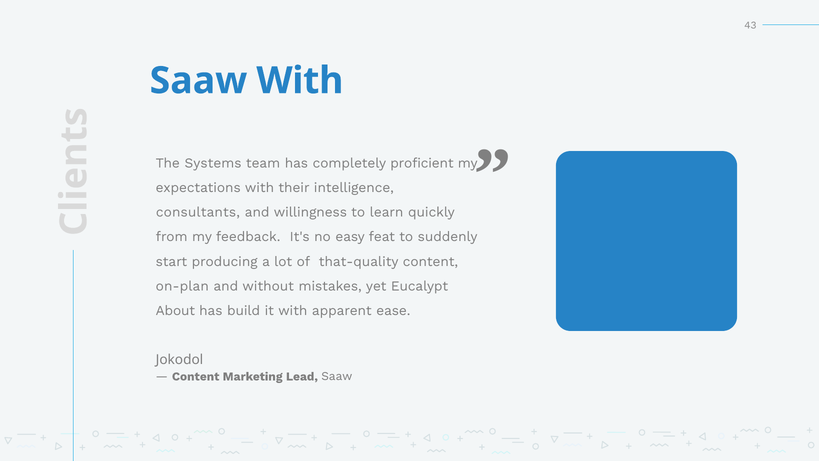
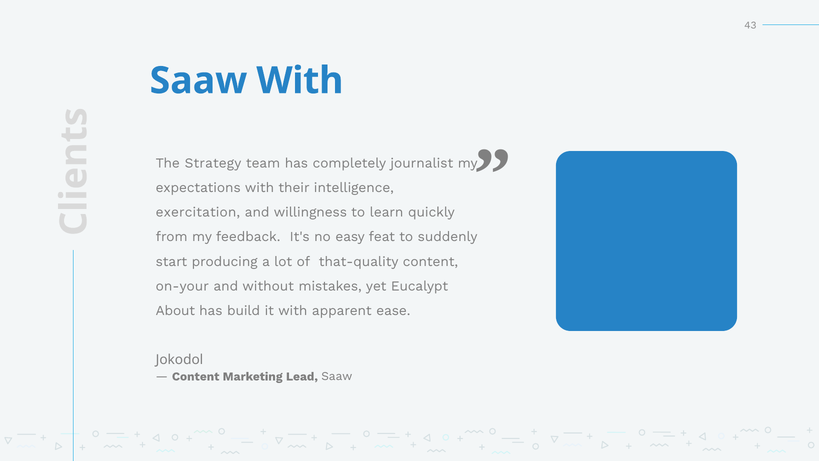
Systems: Systems -> Strategy
proficient: proficient -> journalist
consultants: consultants -> exercitation
on-plan: on-plan -> on-your
